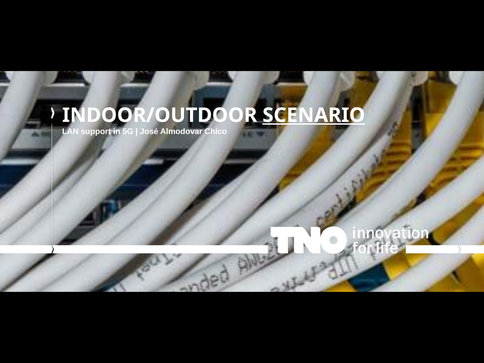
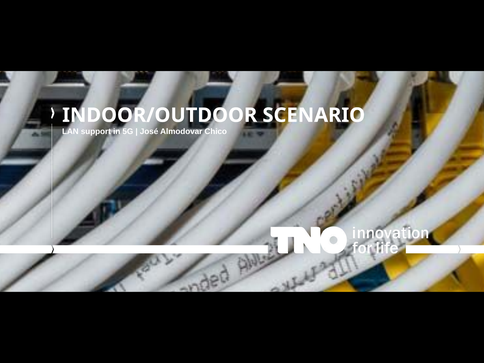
SCENARIO underline: present -> none
